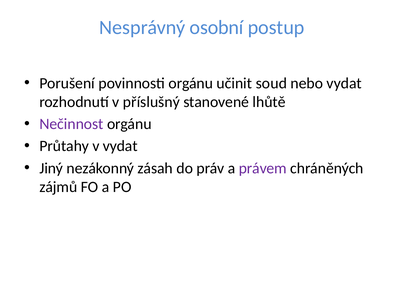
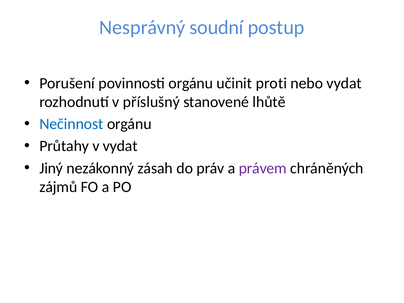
osobní: osobní -> soudní
soud: soud -> proti
Nečinnost colour: purple -> blue
